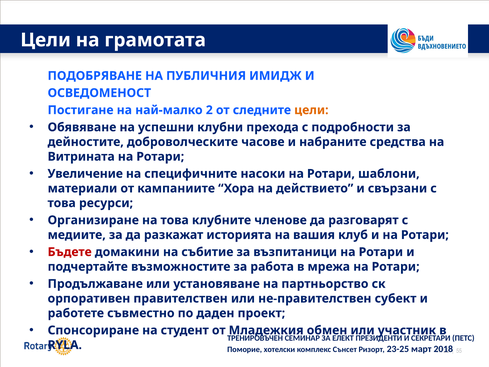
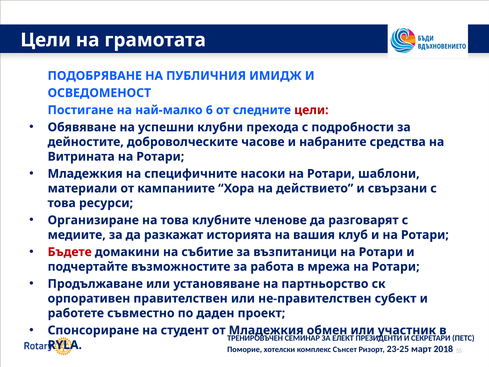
2: 2 -> 6
цели at (311, 110) colour: orange -> red
Увеличение at (85, 174): Увеличение -> Младежкия
